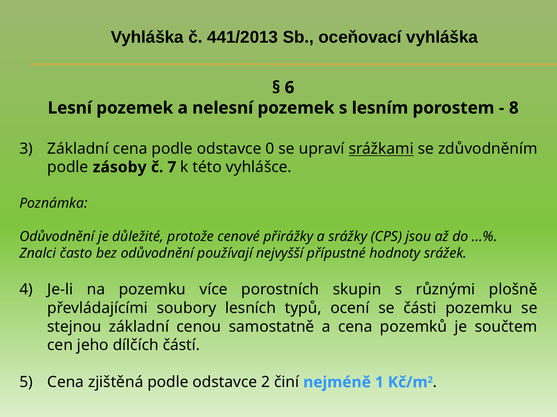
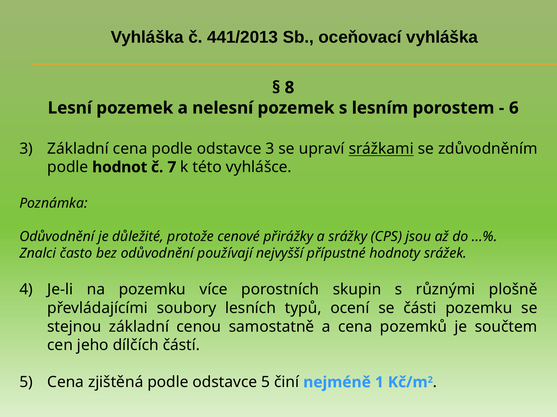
6: 6 -> 8
8: 8 -> 6
odstavce 0: 0 -> 3
zásoby: zásoby -> hodnot
odstavce 2: 2 -> 5
